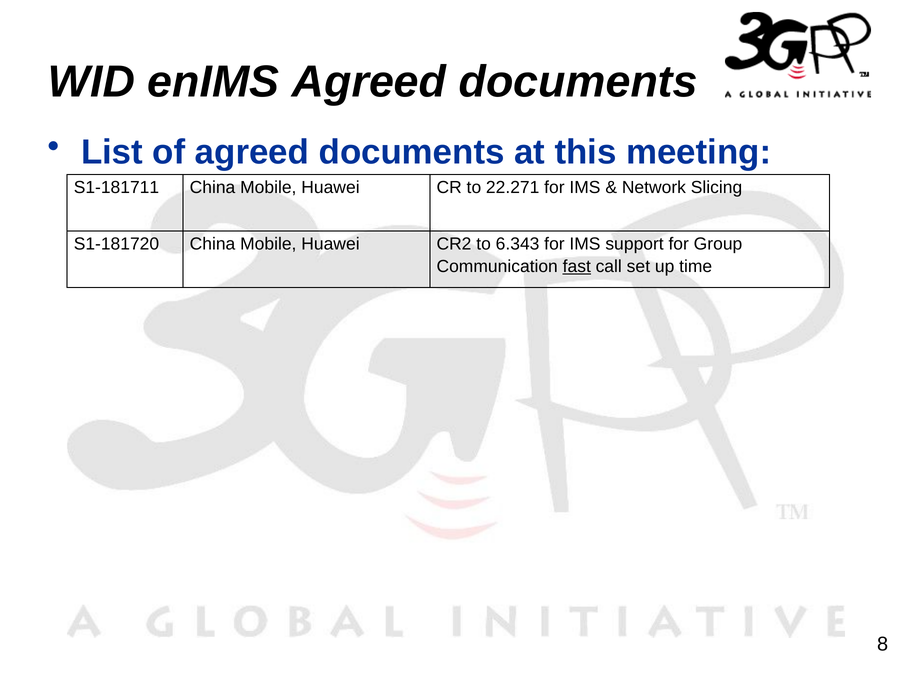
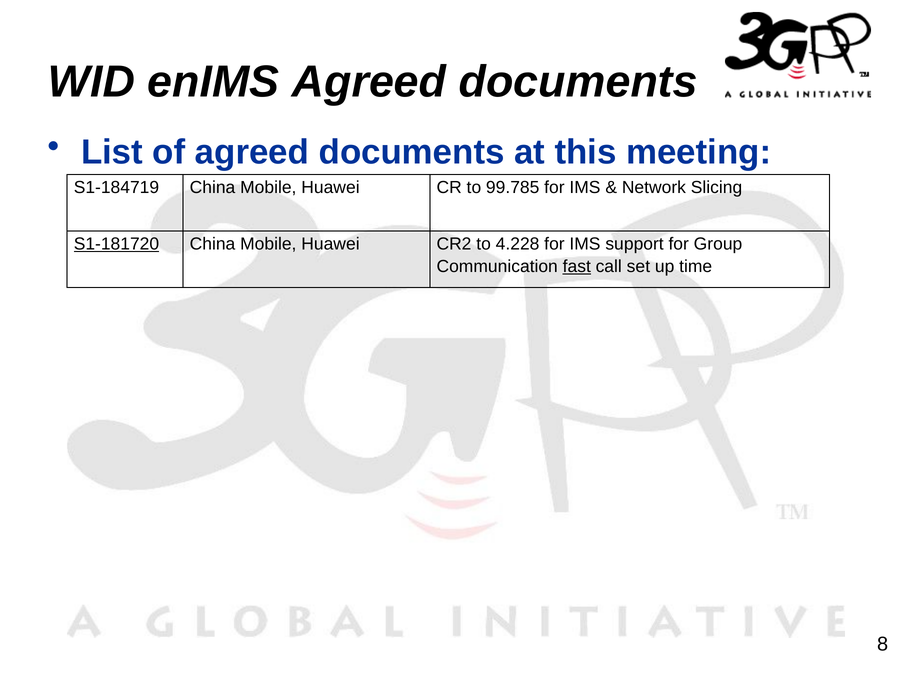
S1-181711: S1-181711 -> S1-184719
22.271: 22.271 -> 99.785
S1-181720 underline: none -> present
6.343: 6.343 -> 4.228
